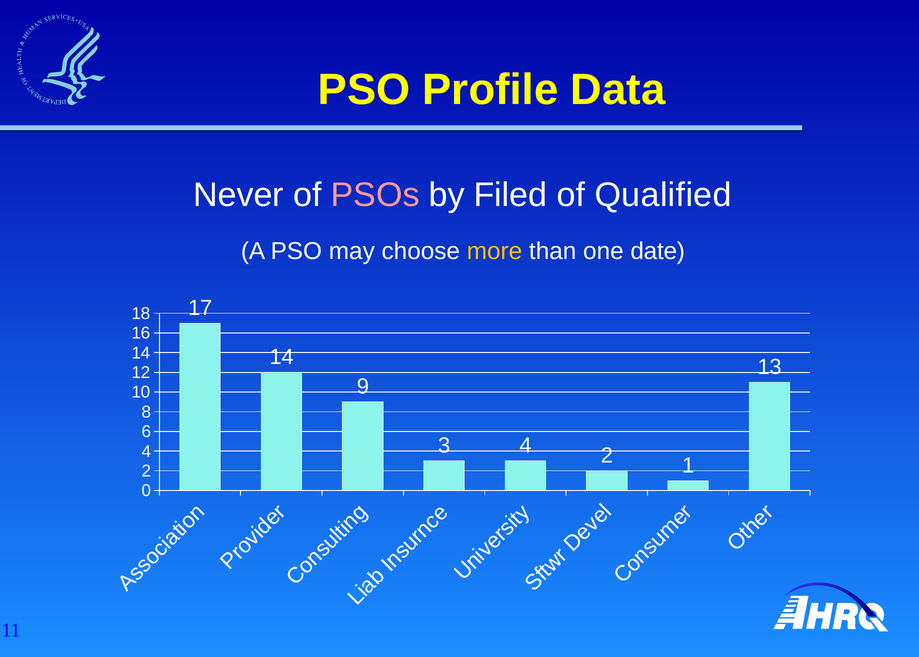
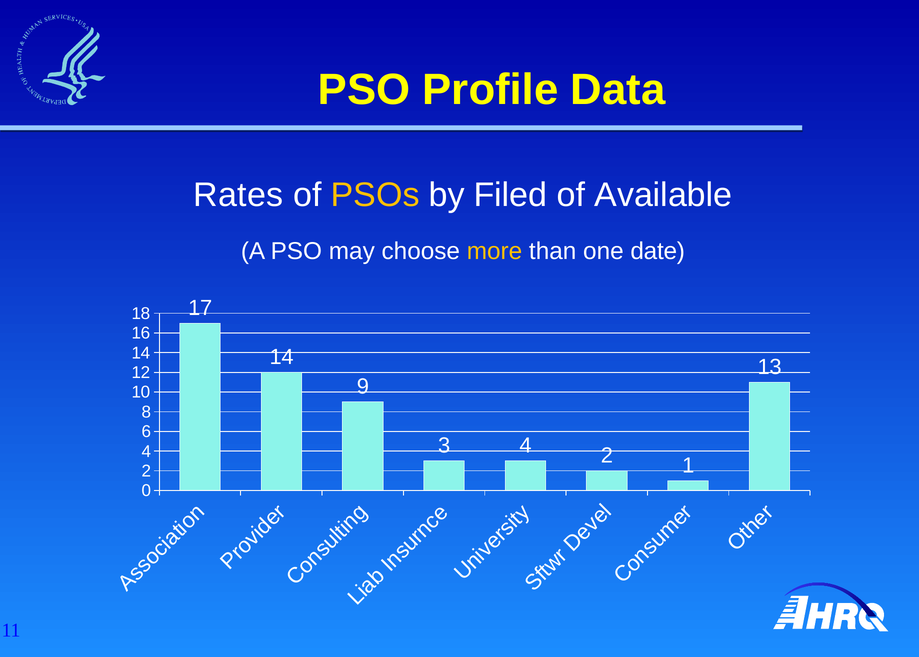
Never: Never -> Rates
PSOs colour: pink -> yellow
Qualified: Qualified -> Available
